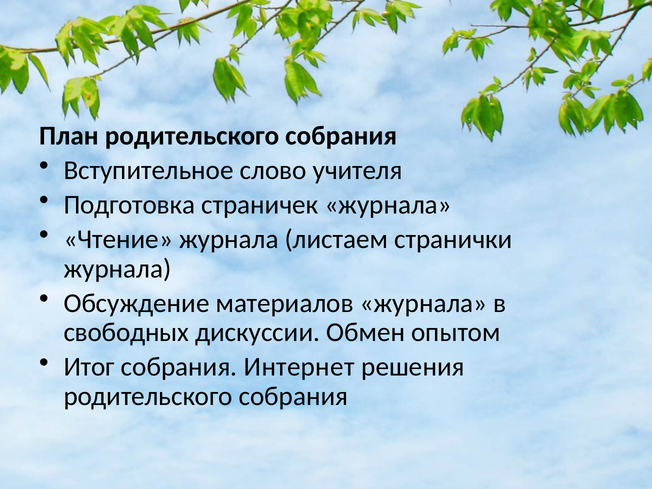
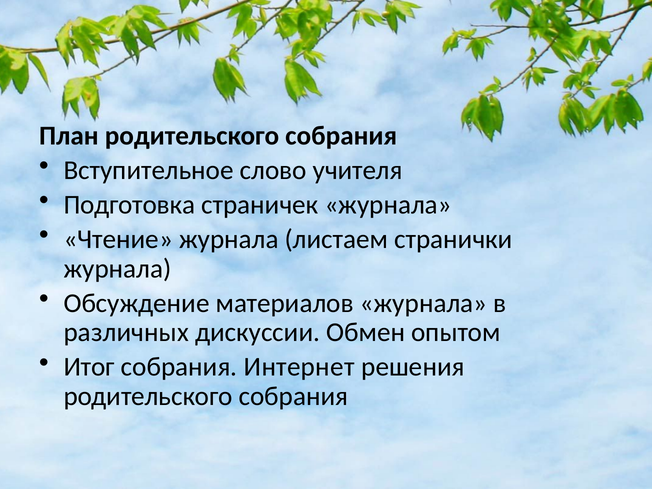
свободных: свободных -> различных
